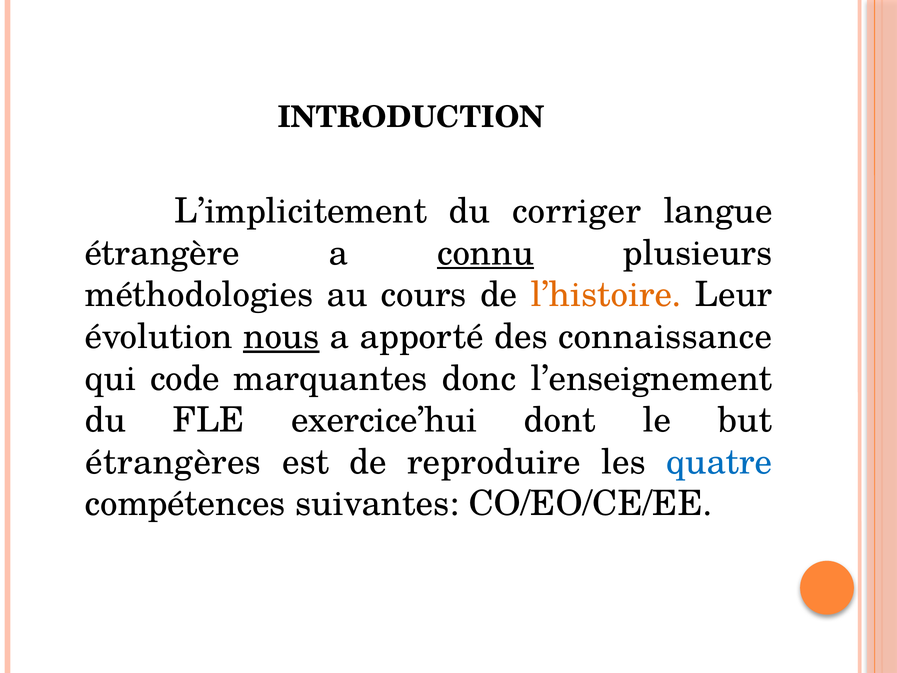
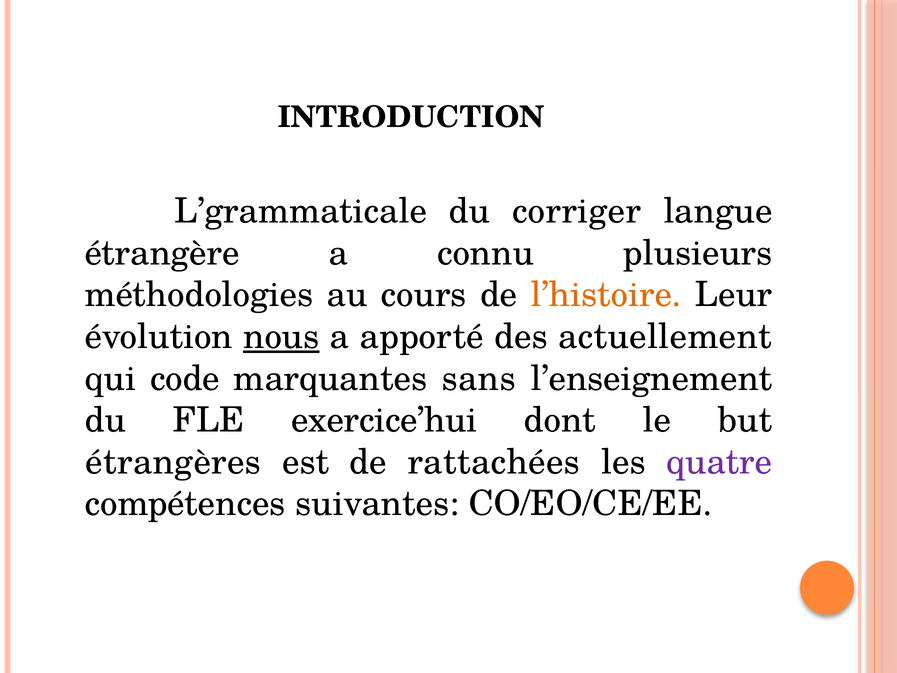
L’implicitement: L’implicitement -> L’grammaticale
connu underline: present -> none
connaissance: connaissance -> actuellement
donc: donc -> sans
reproduire: reproduire -> rattachées
quatre colour: blue -> purple
